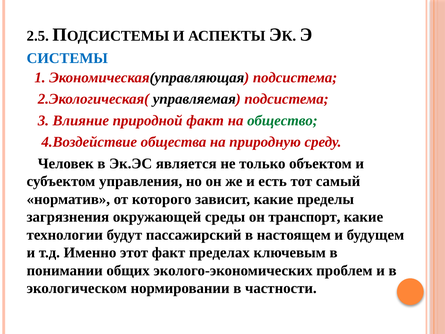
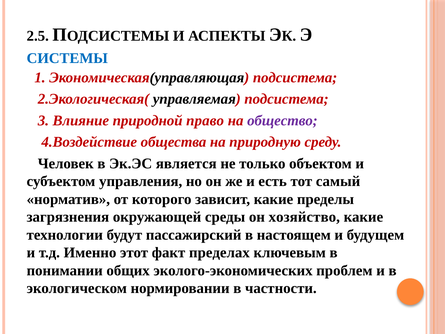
природной факт: факт -> право
общество colour: green -> purple
транспорт: транспорт -> хозяйство
